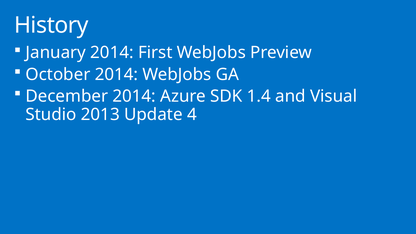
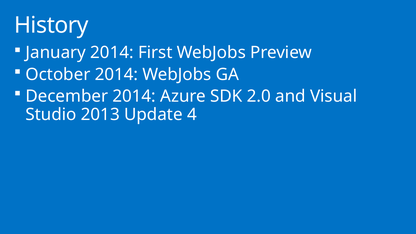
1.4: 1.4 -> 2.0
